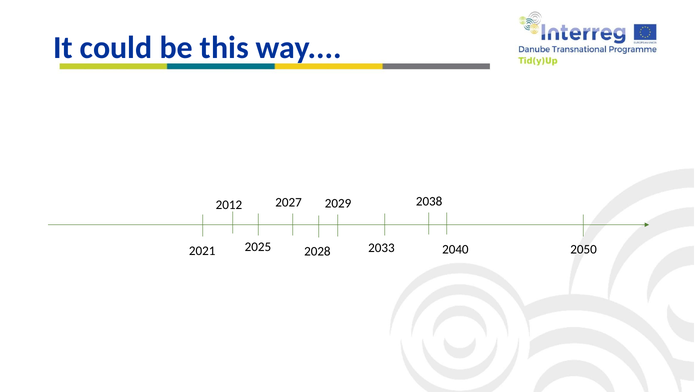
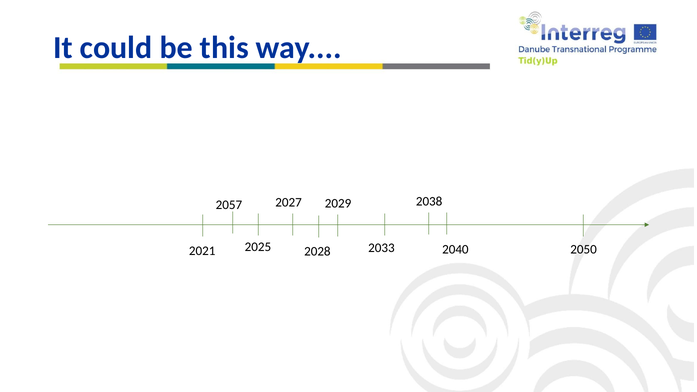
2012: 2012 -> 2057
